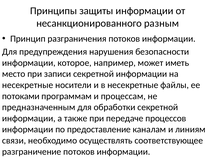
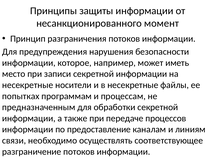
разным: разным -> момент
потоками: потоками -> попытках
